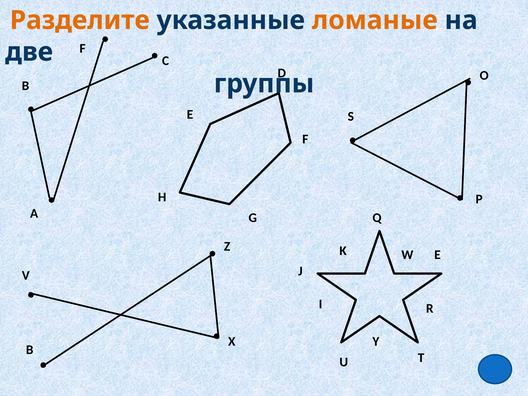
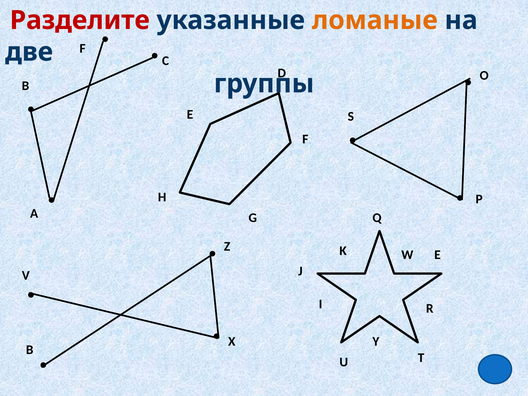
Разделите colour: orange -> red
